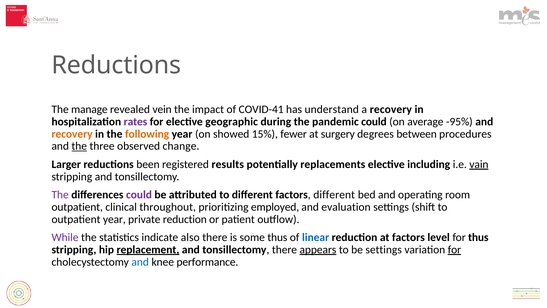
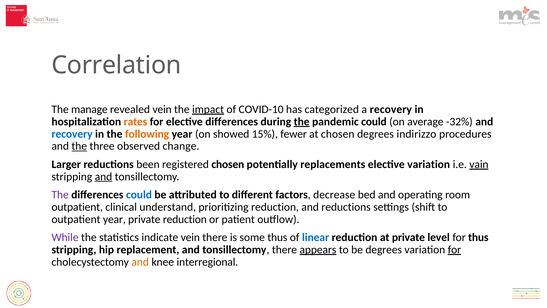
Reductions at (116, 65): Reductions -> Correlation
impact underline: none -> present
COVID-41: COVID-41 -> COVID-10
understand: understand -> categorized
rates colour: purple -> orange
elective geographic: geographic -> differences
the at (302, 121) underline: none -> present
-95%: -95% -> -32%
recovery at (72, 134) colour: orange -> blue
at surgery: surgery -> chosen
between: between -> indirizzo
registered results: results -> chosen
elective including: including -> variation
and at (103, 176) underline: none -> present
could at (139, 194) colour: purple -> blue
factors different: different -> decrease
throughout: throughout -> understand
prioritizing employed: employed -> reduction
and evaluation: evaluation -> reductions
indicate also: also -> vein
at factors: factors -> private
replacement underline: present -> none
be settings: settings -> degrees
and at (140, 262) colour: blue -> orange
performance: performance -> interregional
